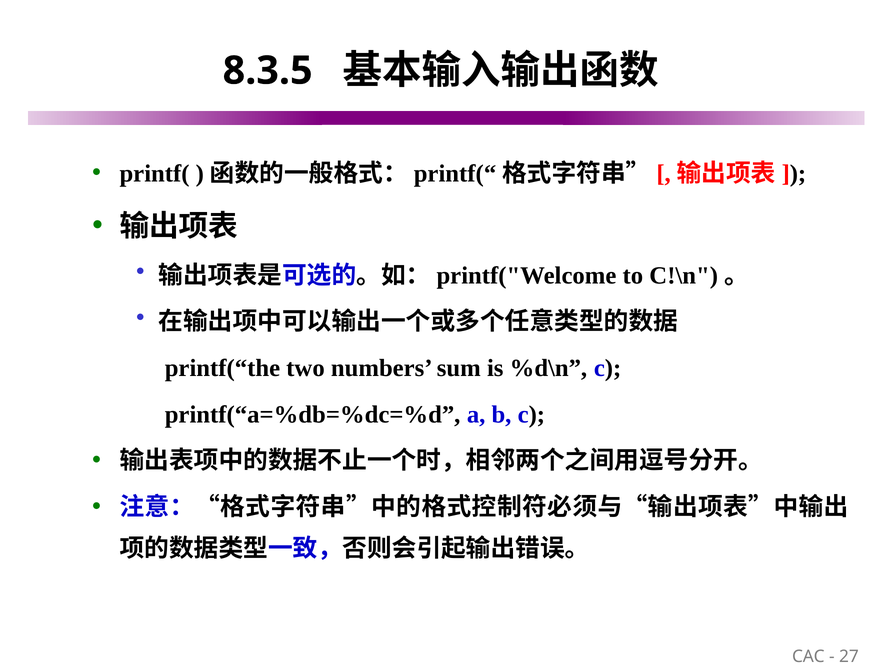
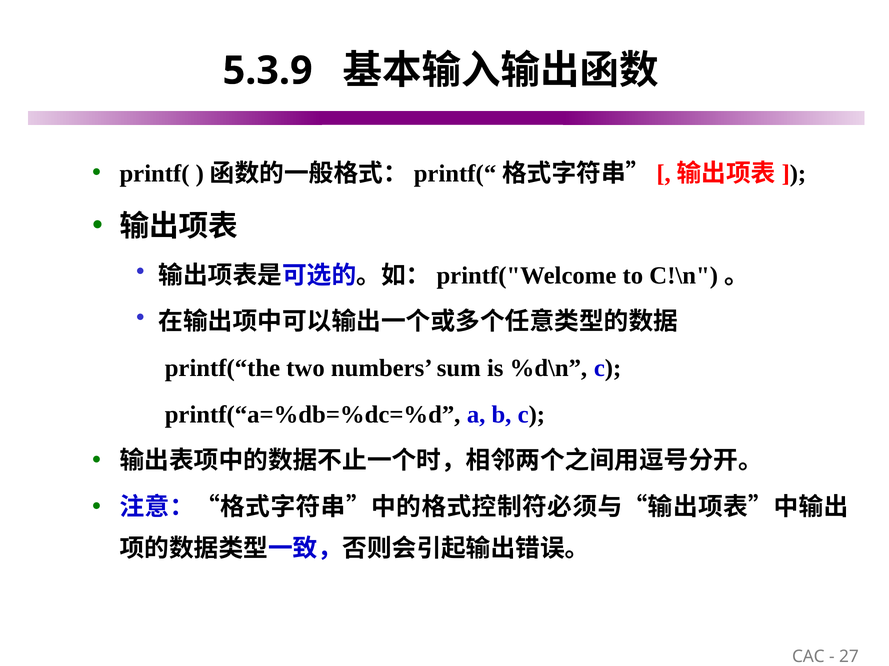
8.3.5: 8.3.5 -> 5.3.9
